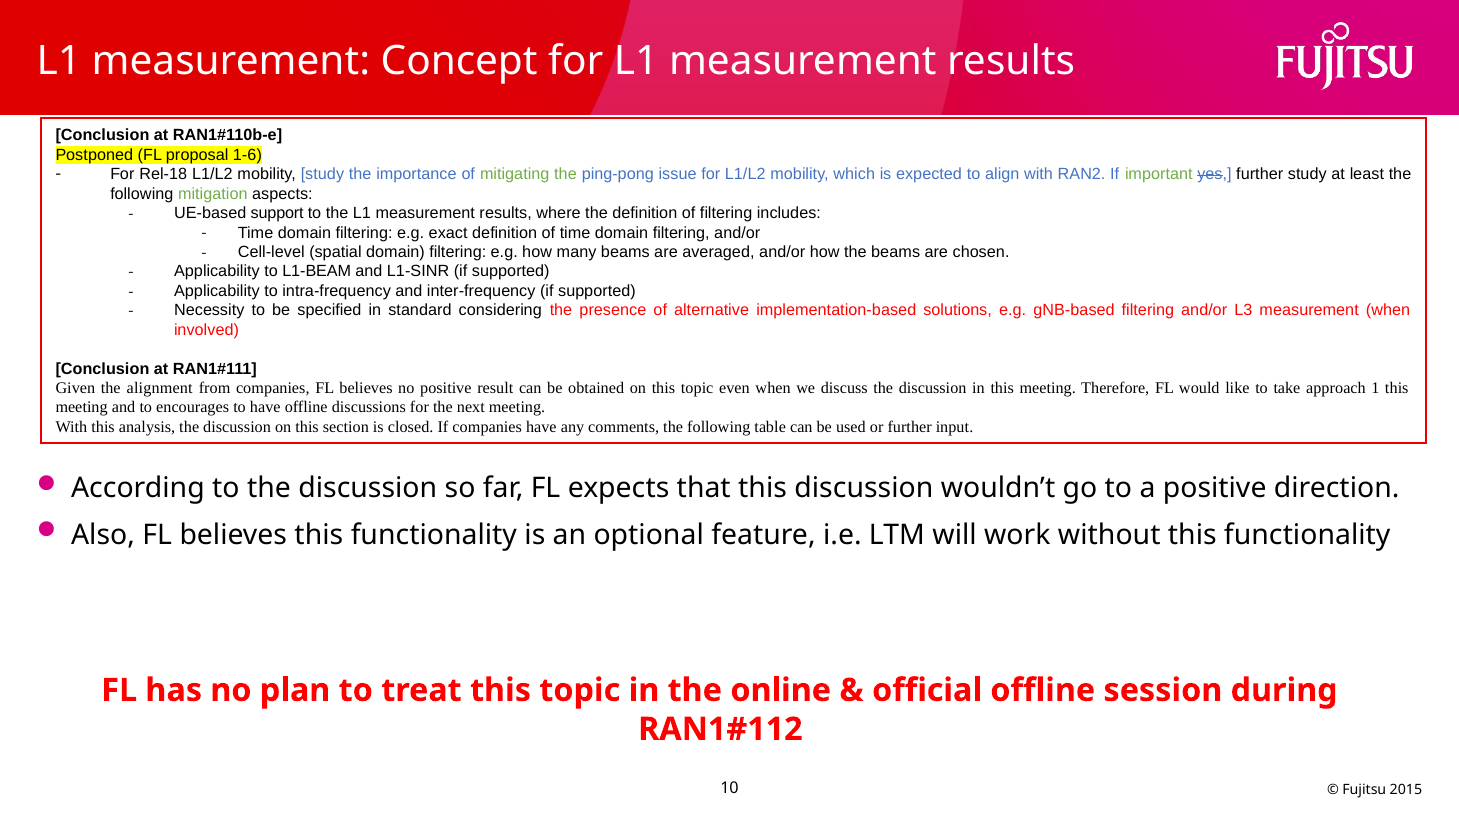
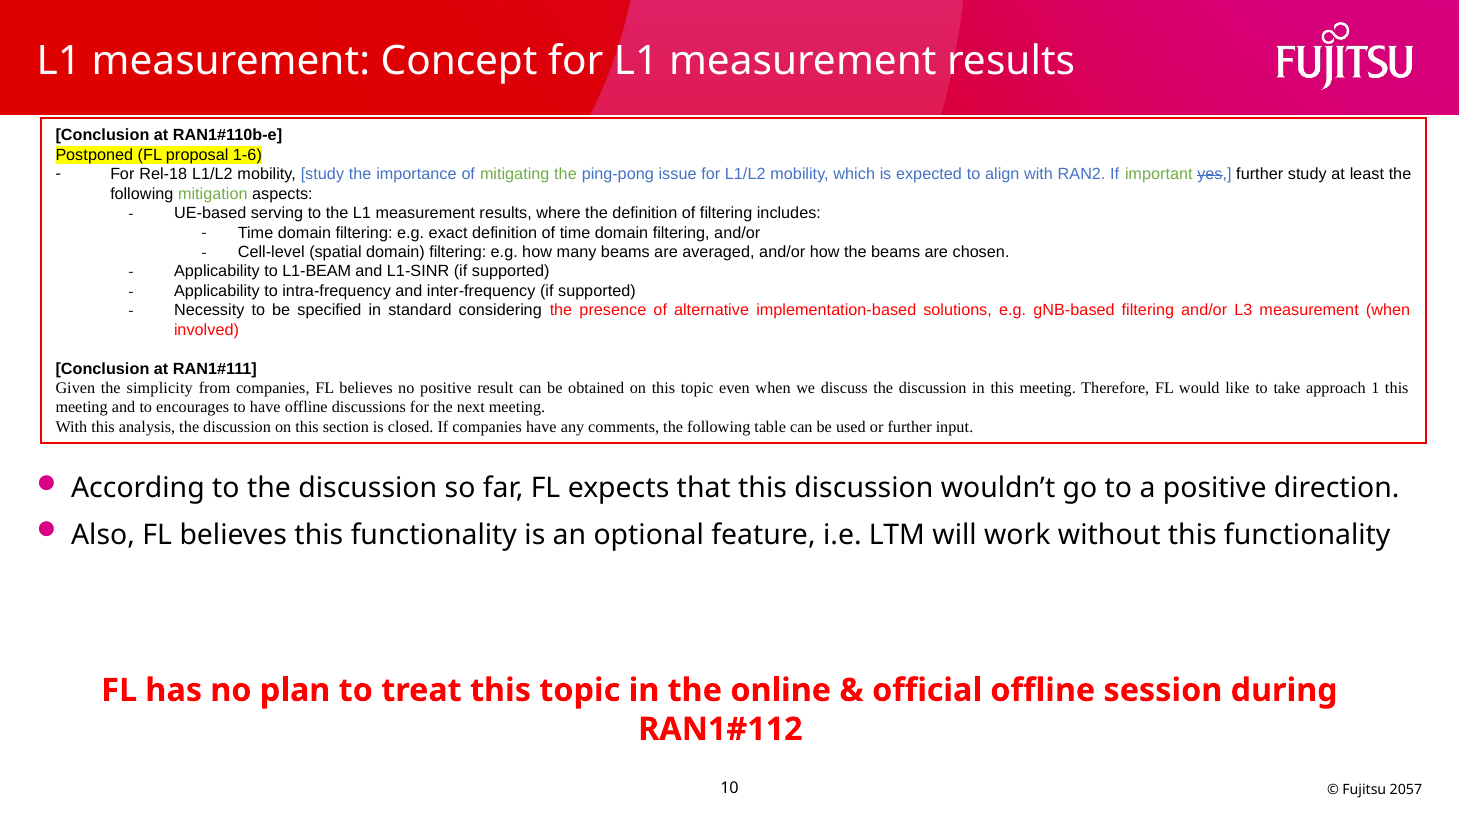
support: support -> serving
alignment: alignment -> simplicity
2015: 2015 -> 2057
